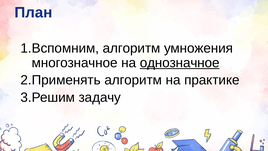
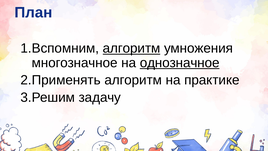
алгоритм at (132, 48) underline: none -> present
